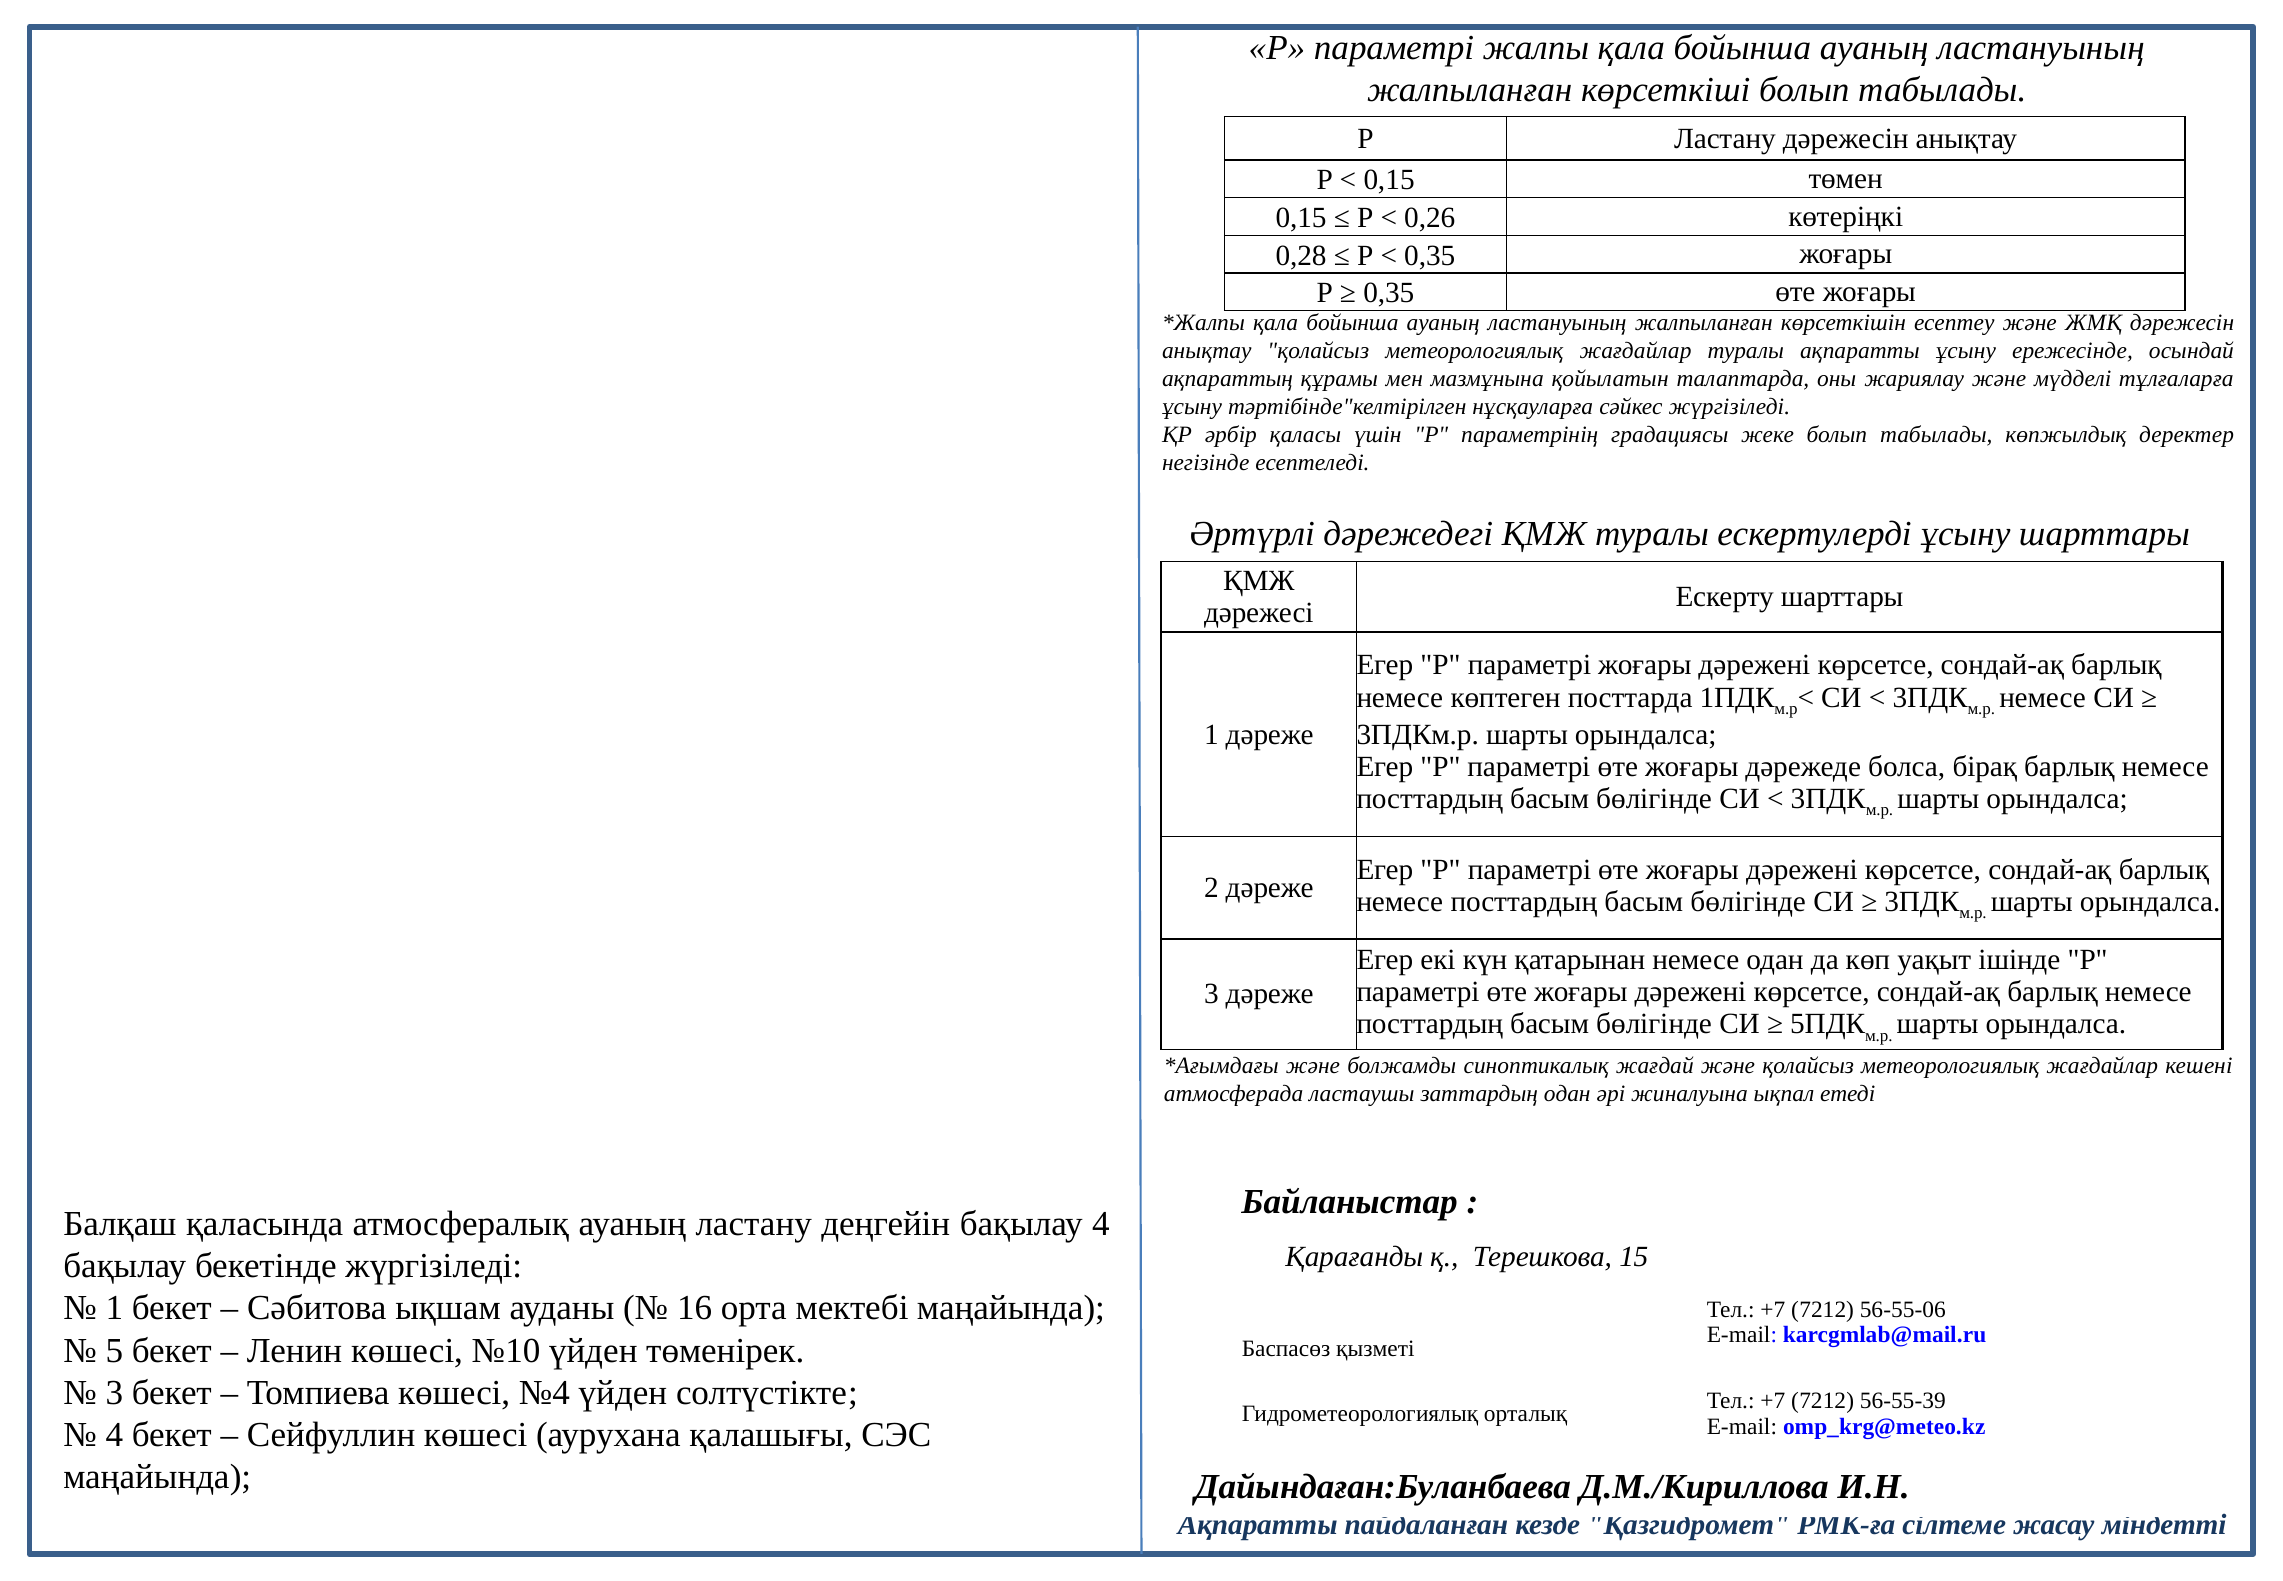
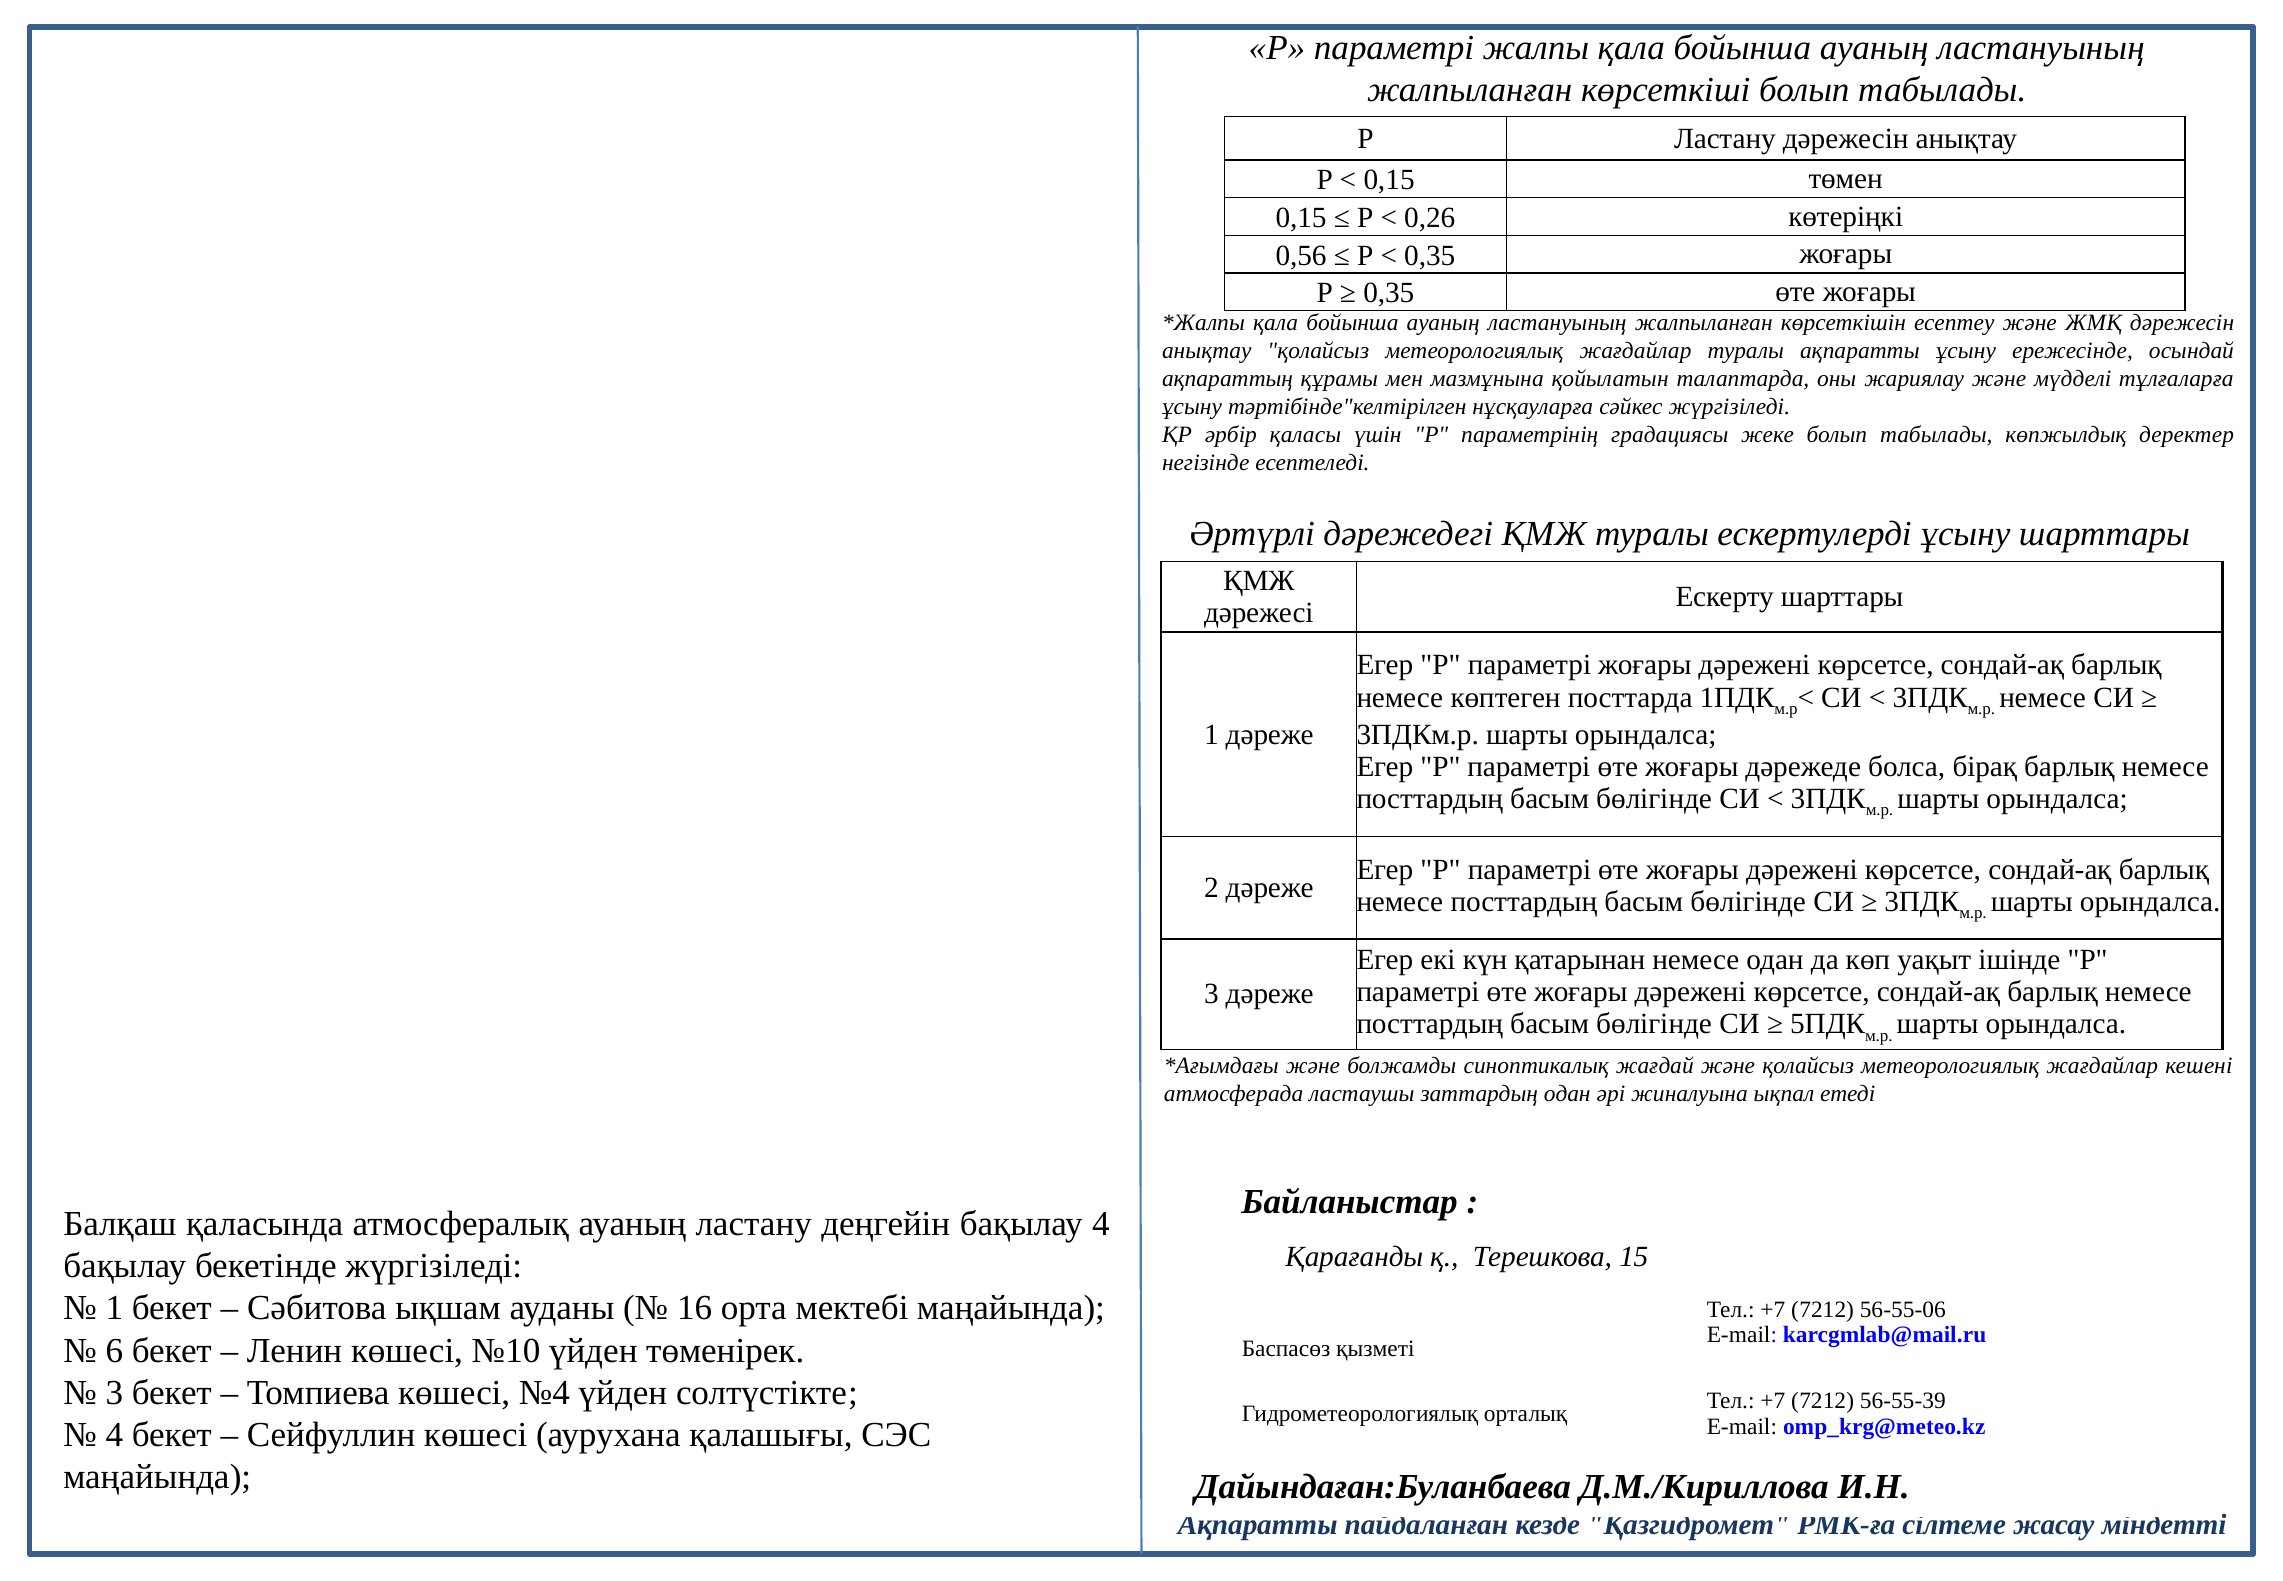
0,28: 0,28 -> 0,56
5: 5 -> 6
